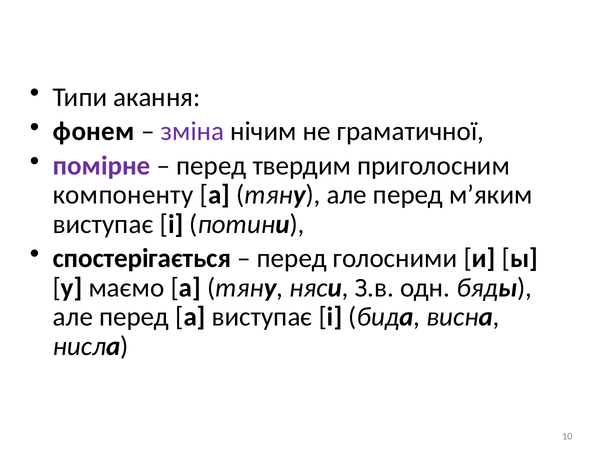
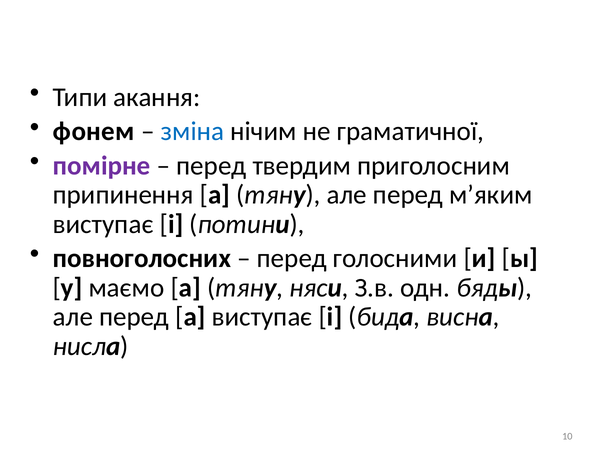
зміна colour: purple -> blue
компоненту: компоненту -> припинення
спостерігається: спостерігається -> повноголосних
